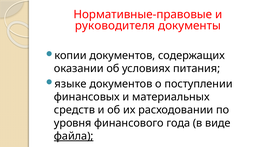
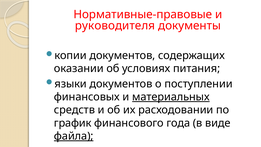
языке: языке -> языки
материальных underline: none -> present
уровня: уровня -> график
